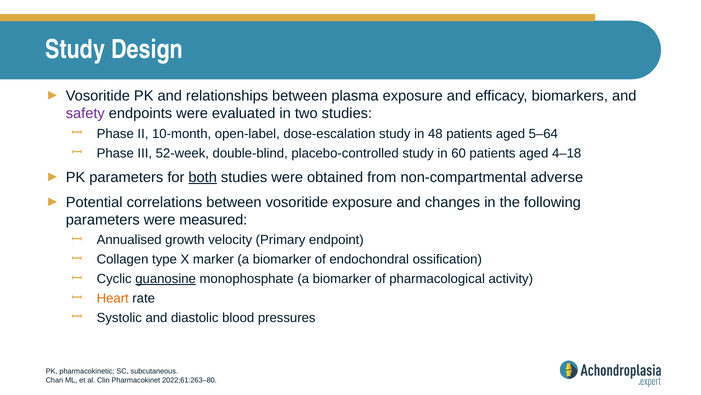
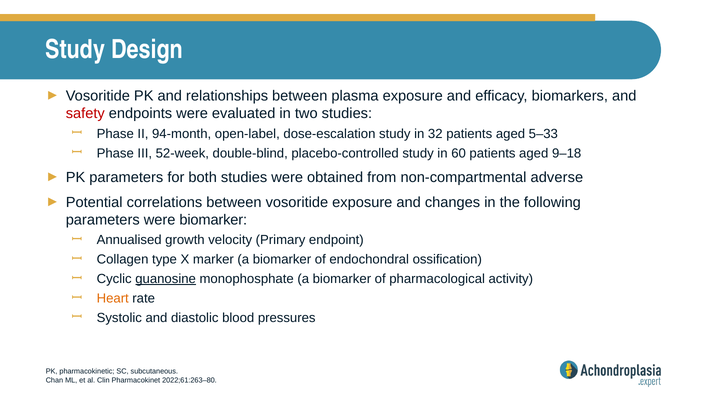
safety colour: purple -> red
10-month: 10-month -> 94-month
48: 48 -> 32
5–64: 5–64 -> 5–33
4–18: 4–18 -> 9–18
both underline: present -> none
were measured: measured -> biomarker
